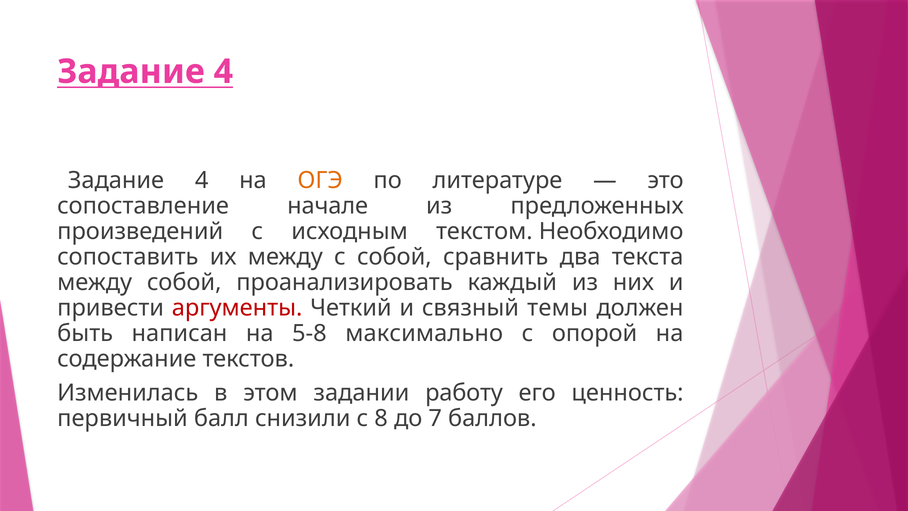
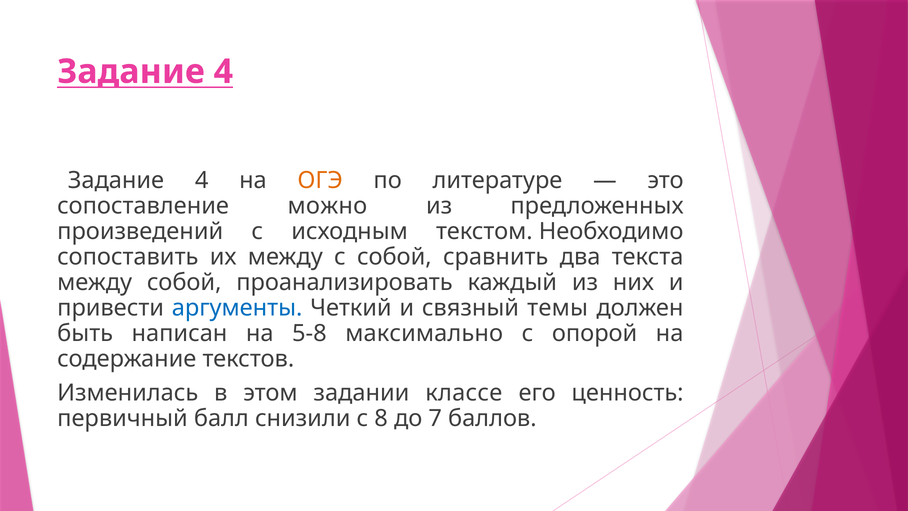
начале: начале -> можно
аргументы colour: red -> blue
работу: работу -> классе
